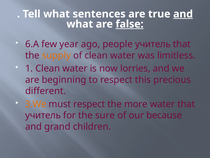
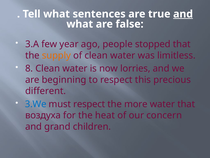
false underline: present -> none
6.A: 6.A -> 3.A
people учитель: учитель -> stopped
1: 1 -> 8
3.We colour: orange -> blue
учитель at (43, 115): учитель -> воздуха
sure: sure -> heat
because: because -> concern
